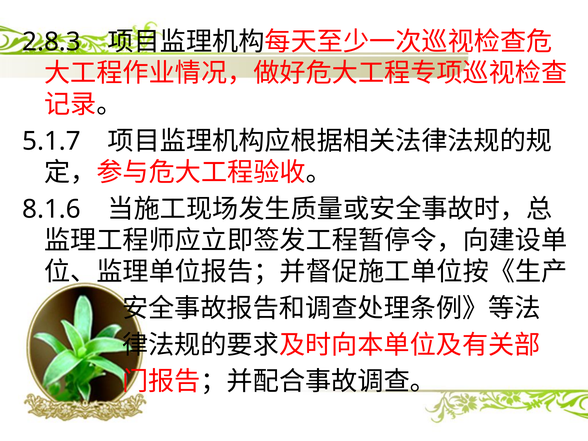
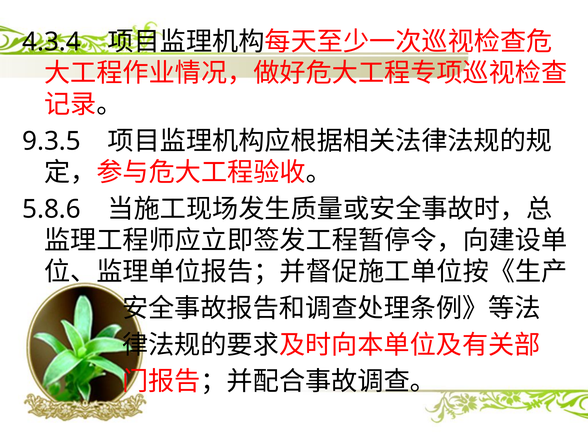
2.8.3: 2.8.3 -> 4.3.4
5.1.7: 5.1.7 -> 9.3.5
8.1.6: 8.1.6 -> 5.8.6
